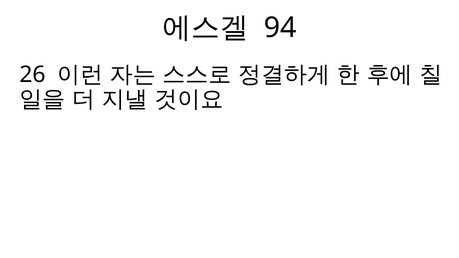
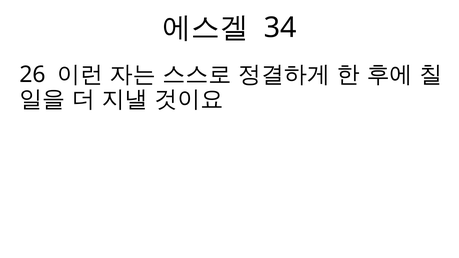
94: 94 -> 34
